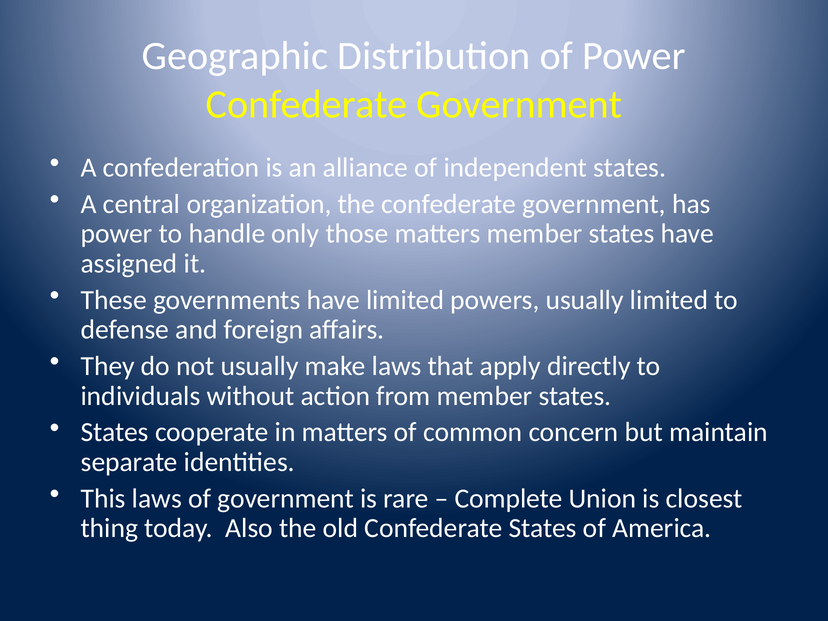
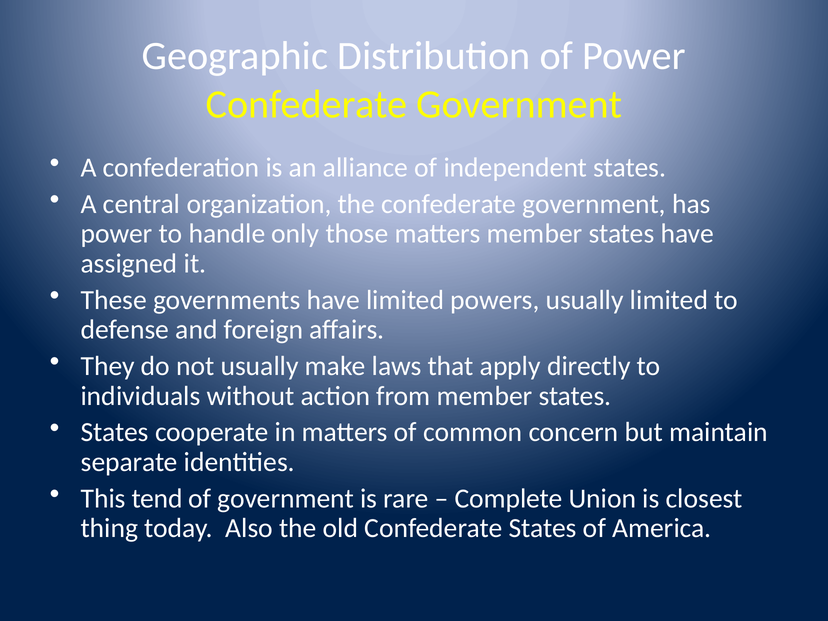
This laws: laws -> tend
